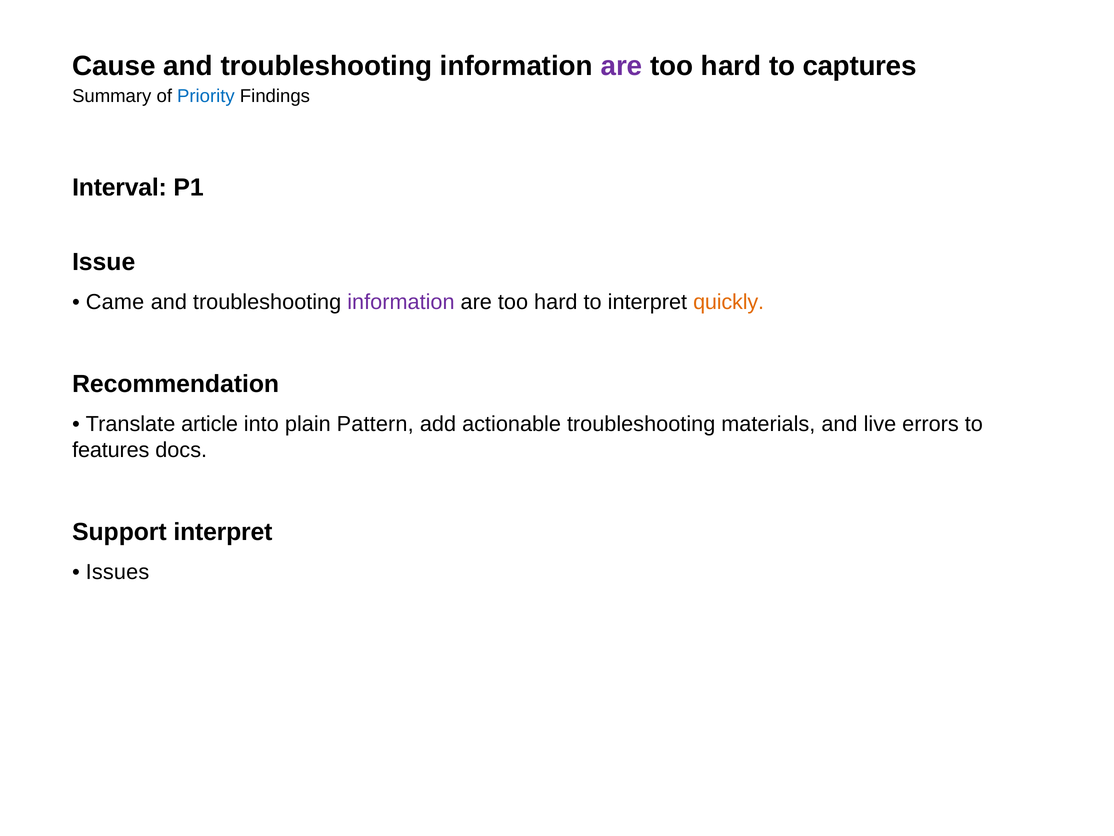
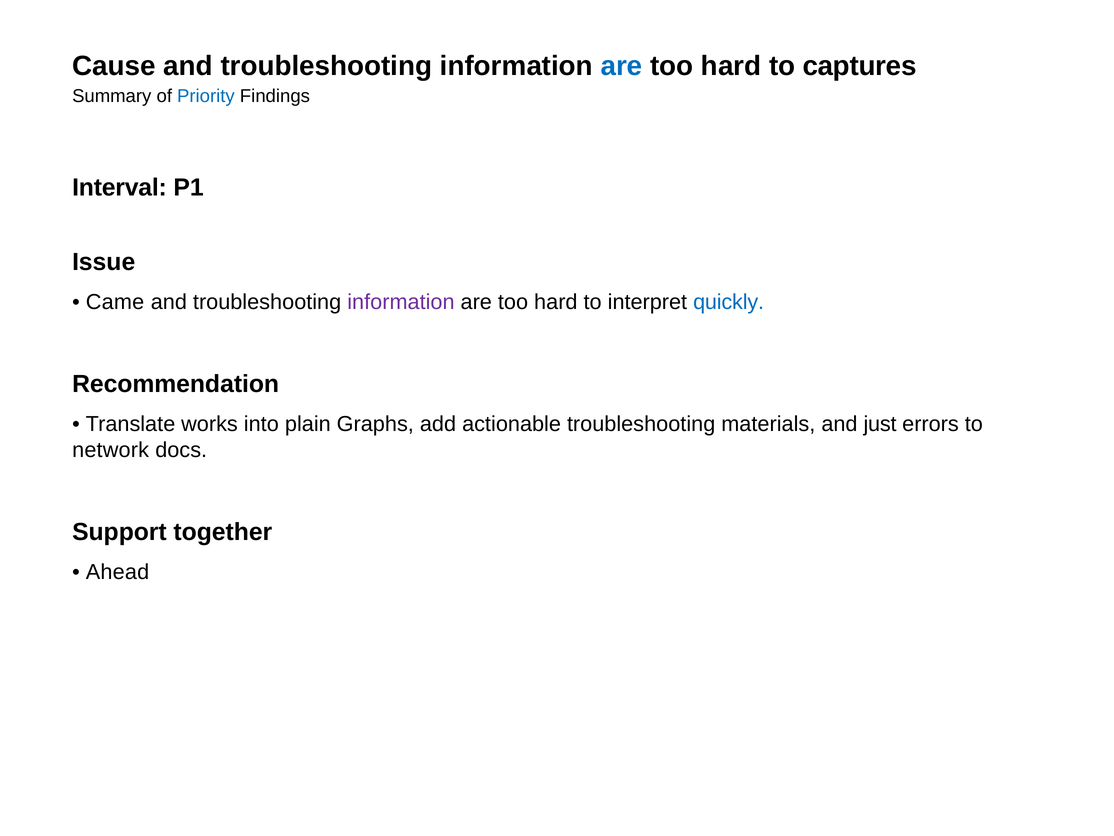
are at (622, 66) colour: purple -> blue
quickly colour: orange -> blue
article: article -> works
Pattern: Pattern -> Graphs
live: live -> just
features: features -> network
Support interpret: interpret -> together
Issues: Issues -> Ahead
